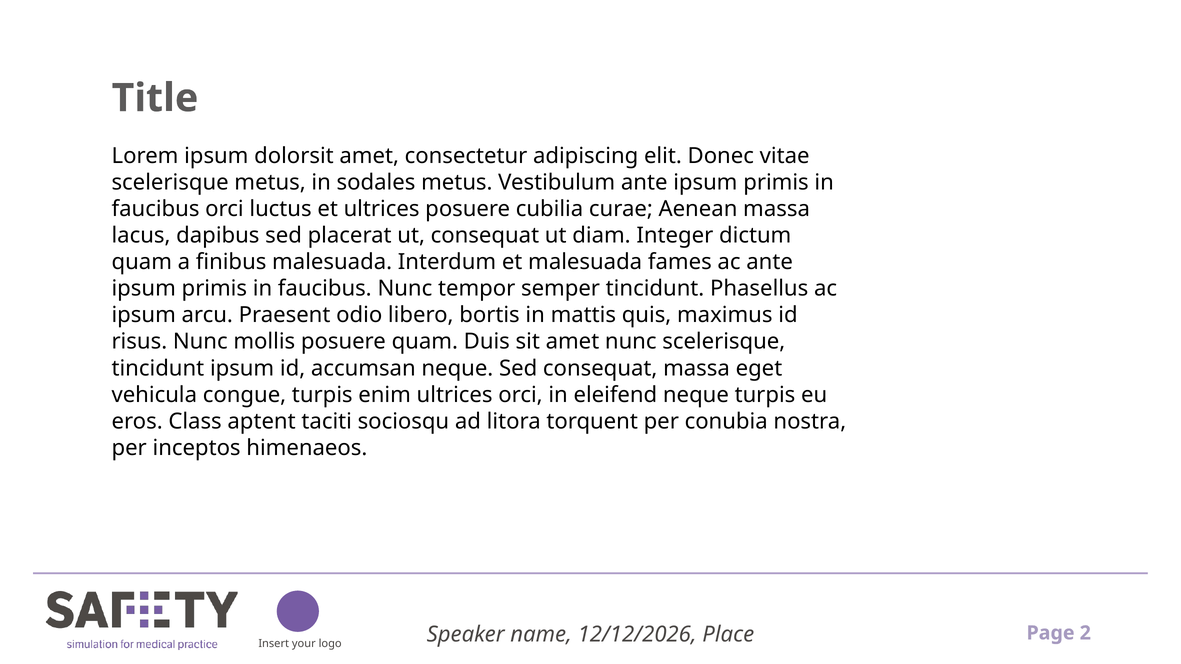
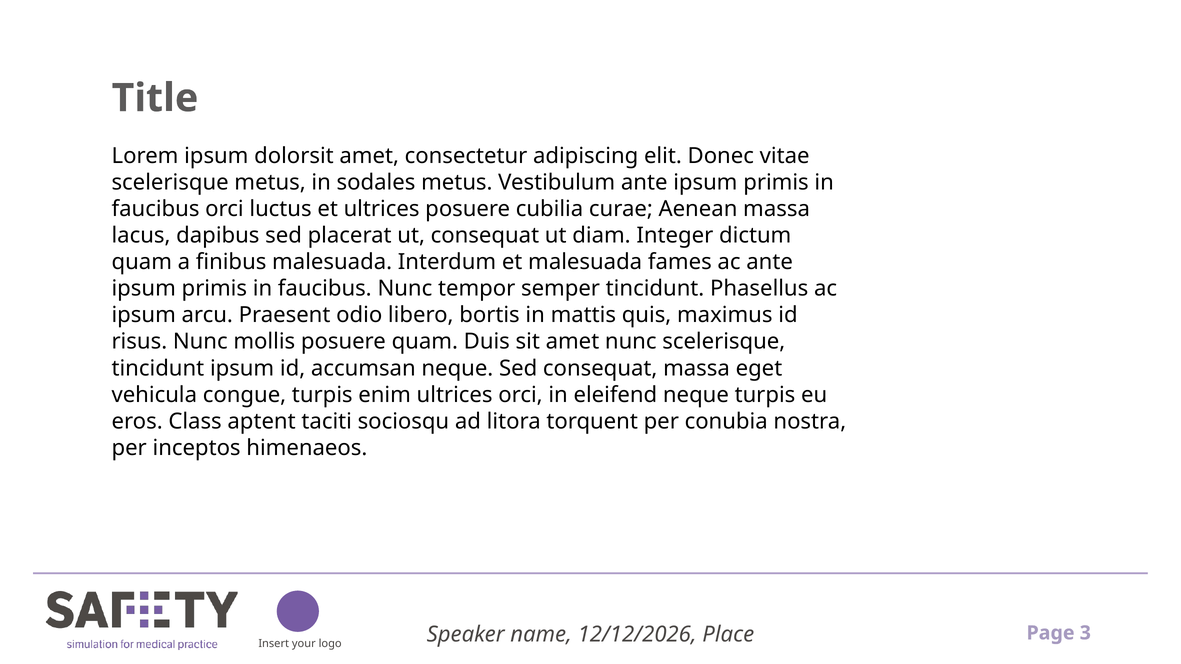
2: 2 -> 3
